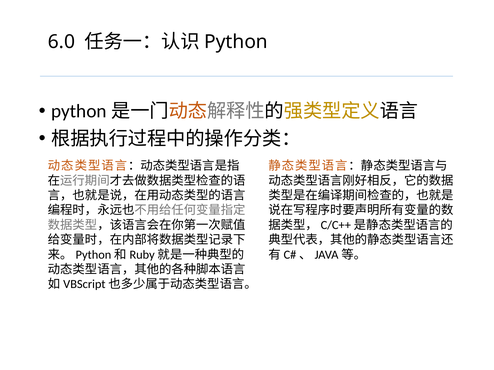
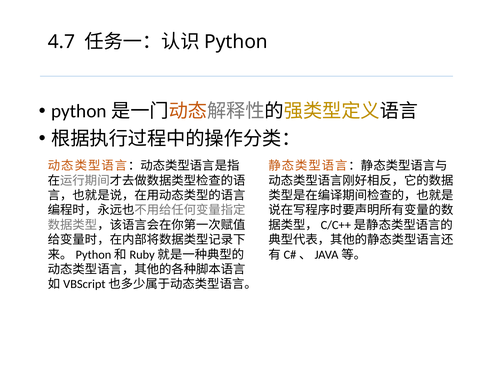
6.0: 6.0 -> 4.7
